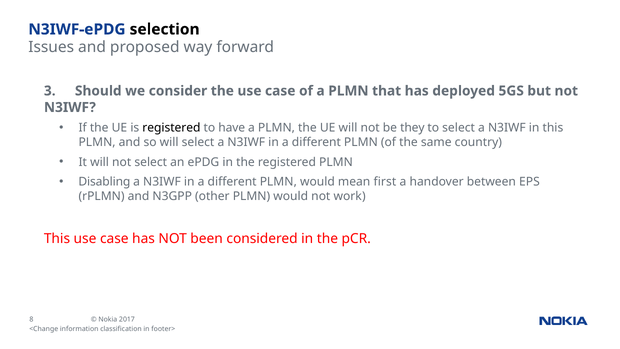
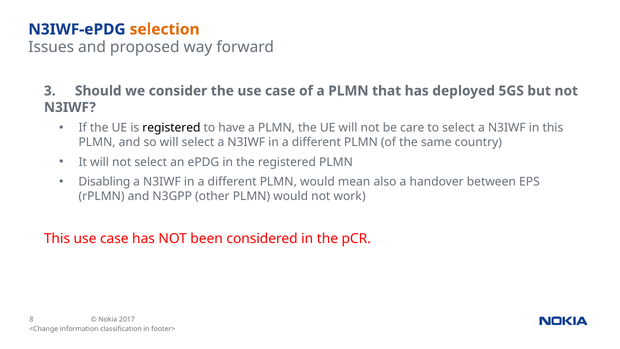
selection colour: black -> orange
they: they -> care
first: first -> also
